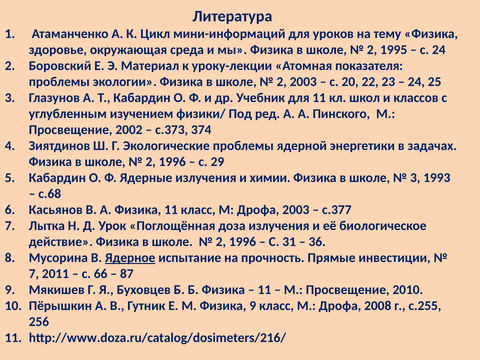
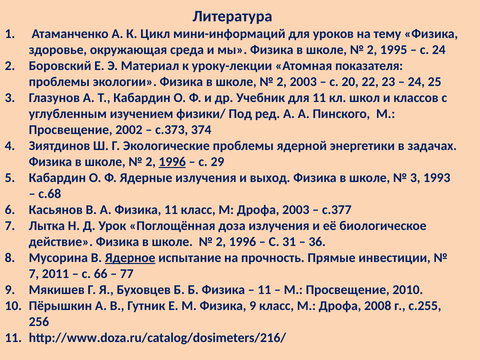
1996 at (172, 162) underline: none -> present
химии: химии -> выход
87: 87 -> 77
